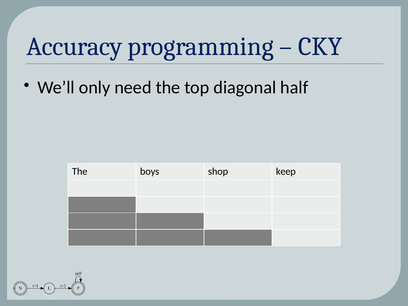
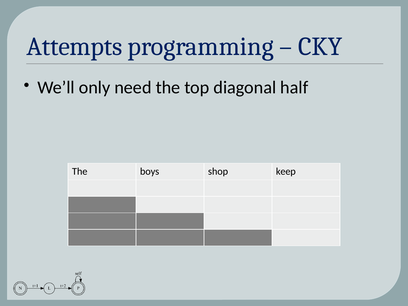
Accuracy: Accuracy -> Attempts
